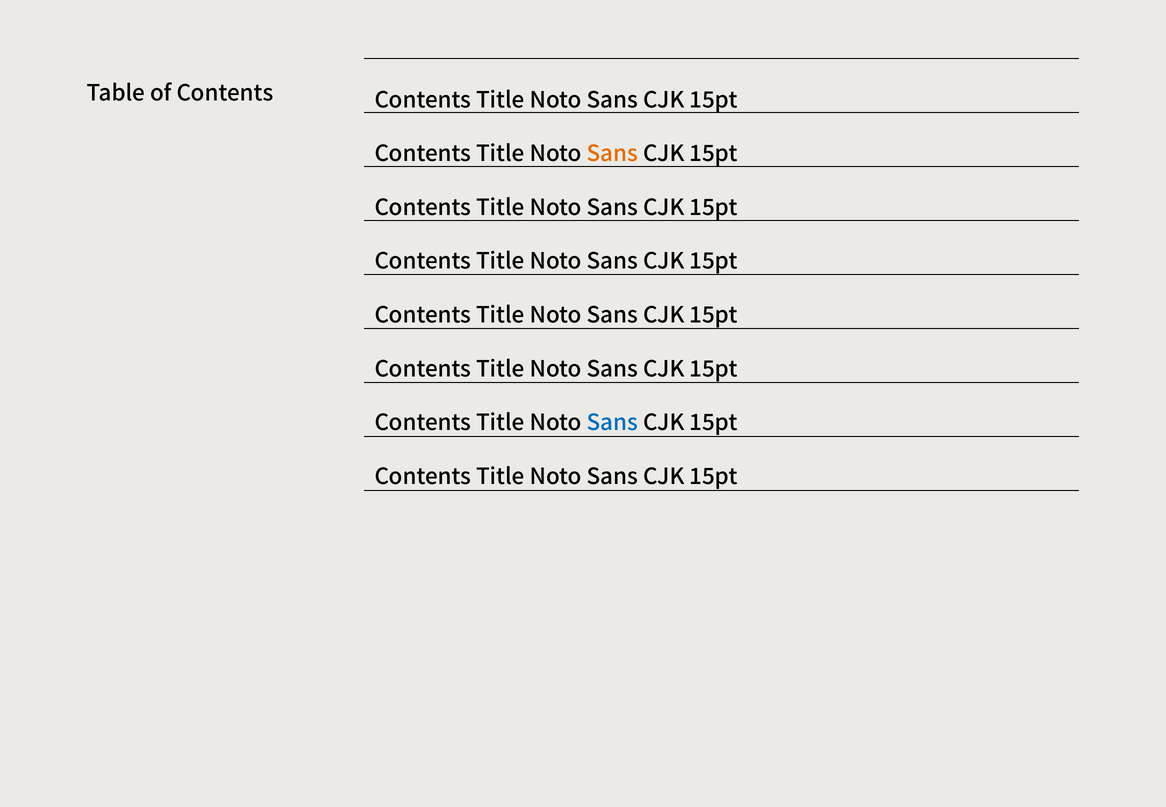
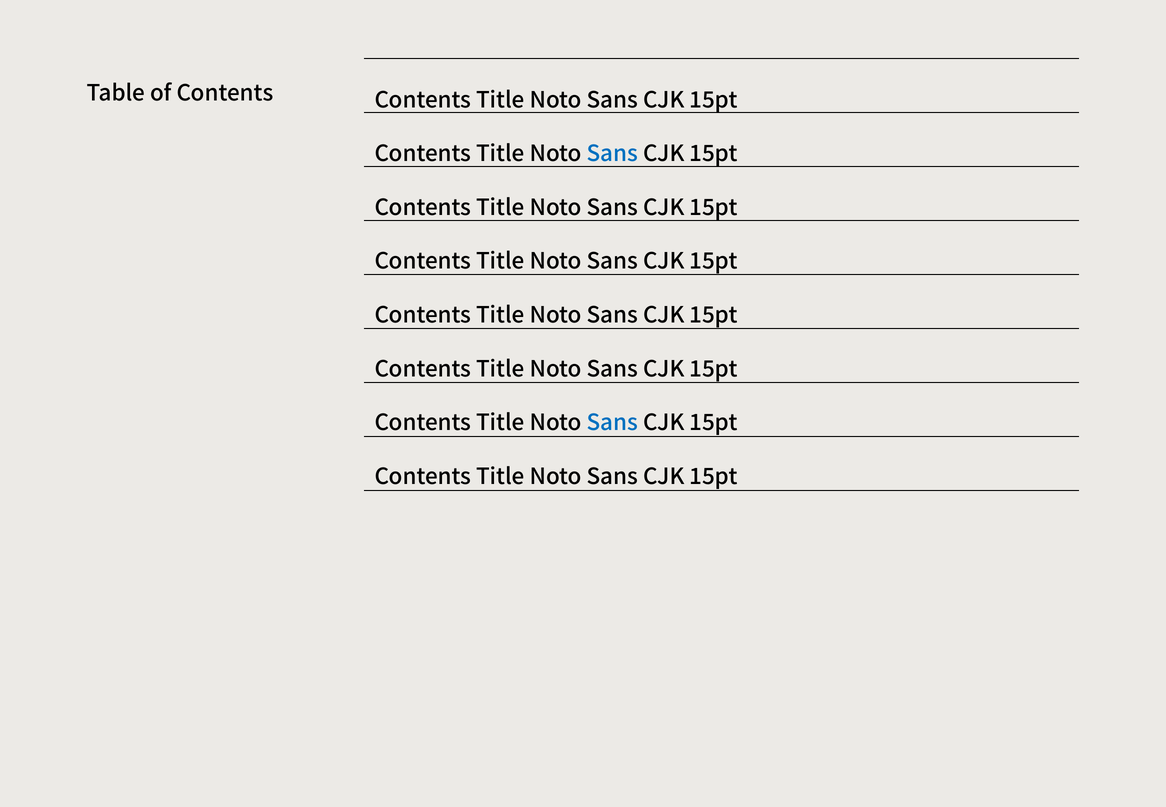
Sans at (612, 154) colour: orange -> blue
